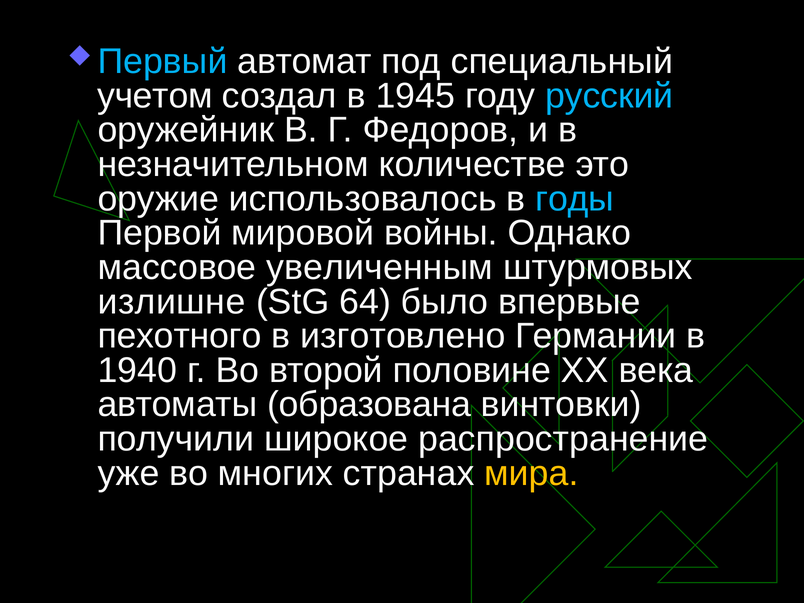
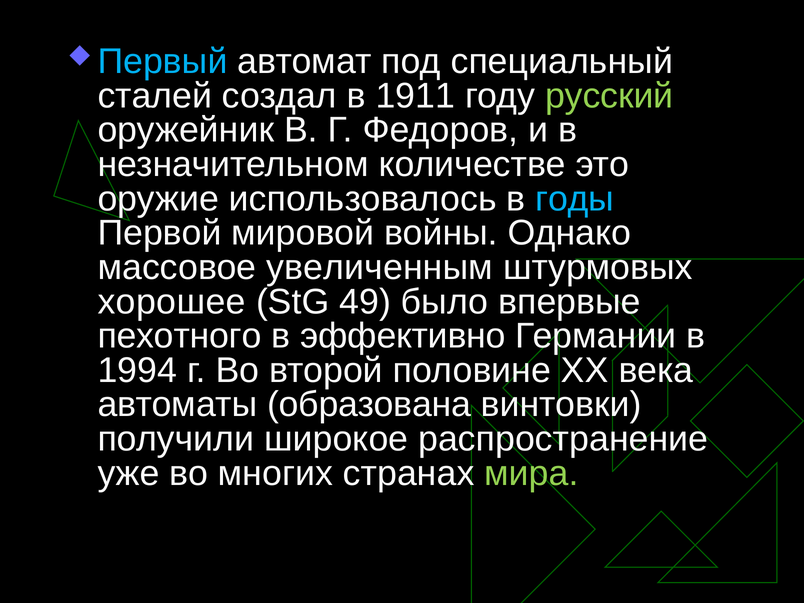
учетом: учетом -> сталей
1945: 1945 -> 1911
русский colour: light blue -> light green
излишне: излишне -> хорошее
64: 64 -> 49
изготовлено: изготовлено -> эффективно
1940: 1940 -> 1994
мира colour: yellow -> light green
